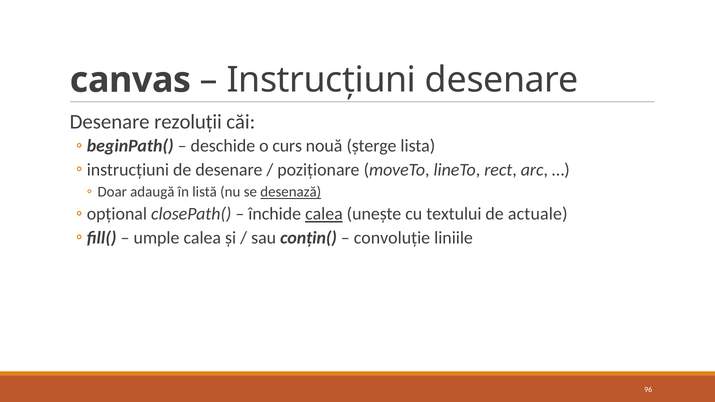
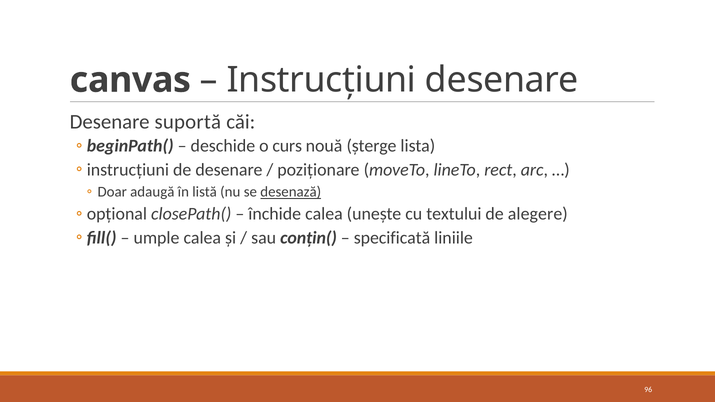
rezoluții: rezoluții -> suportă
calea at (324, 214) underline: present -> none
actuale: actuale -> alegere
convoluție: convoluție -> specificată
